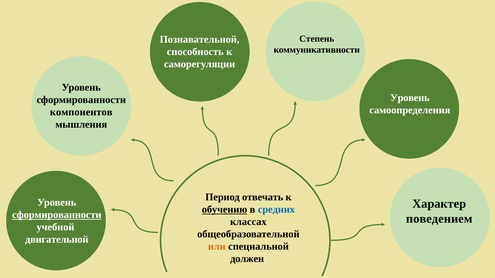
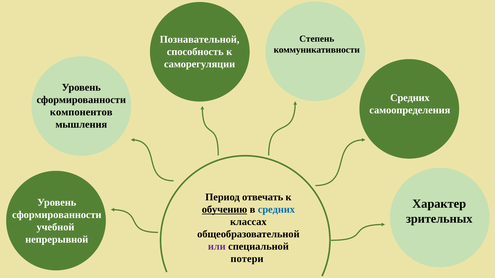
Уровень at (410, 98): Уровень -> Средних
сформированности at (57, 215) underline: present -> none
поведением: поведением -> зрительных
двигательной: двигательной -> непрерывной
или colour: orange -> purple
должен: должен -> потери
